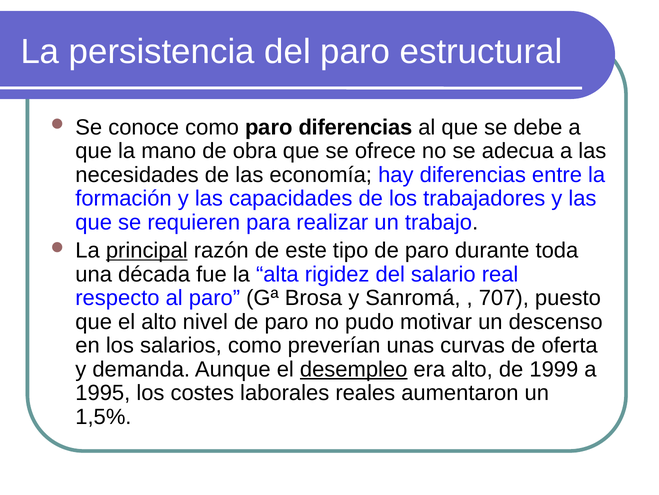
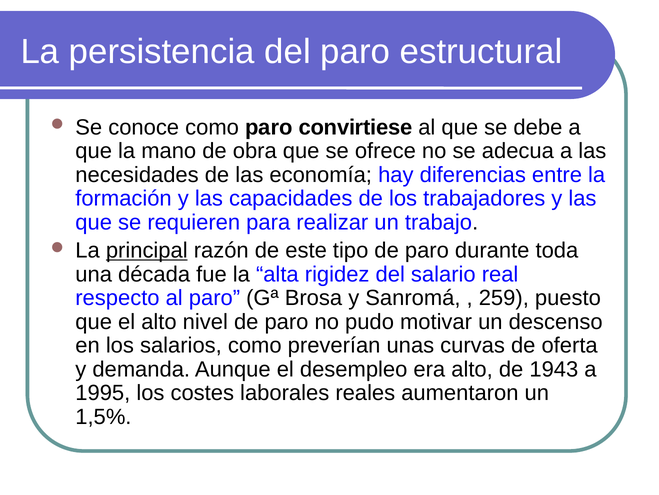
paro diferencias: diferencias -> convirtiese
707: 707 -> 259
desempleo underline: present -> none
1999: 1999 -> 1943
